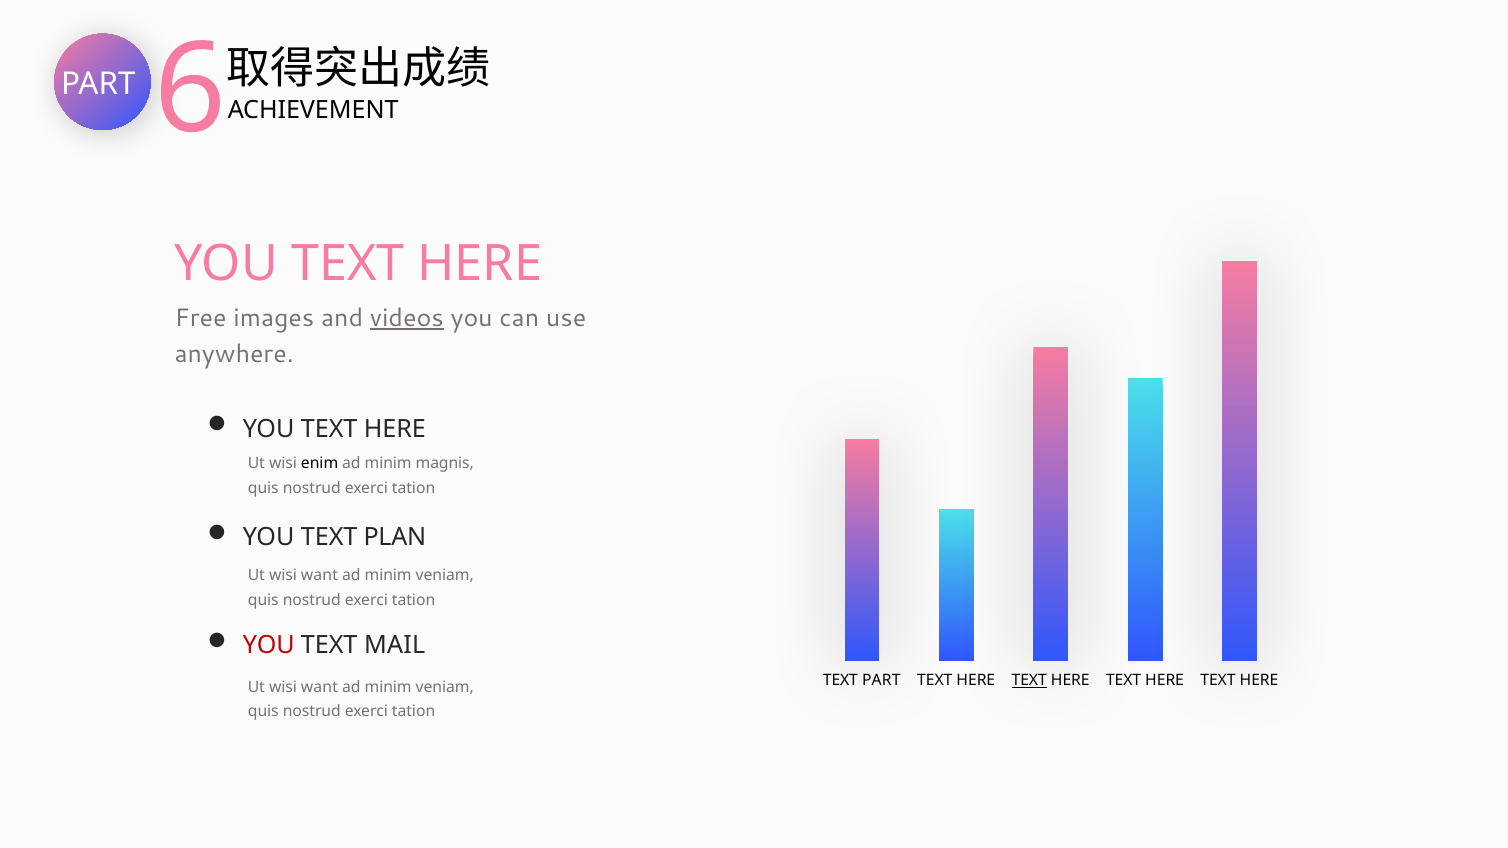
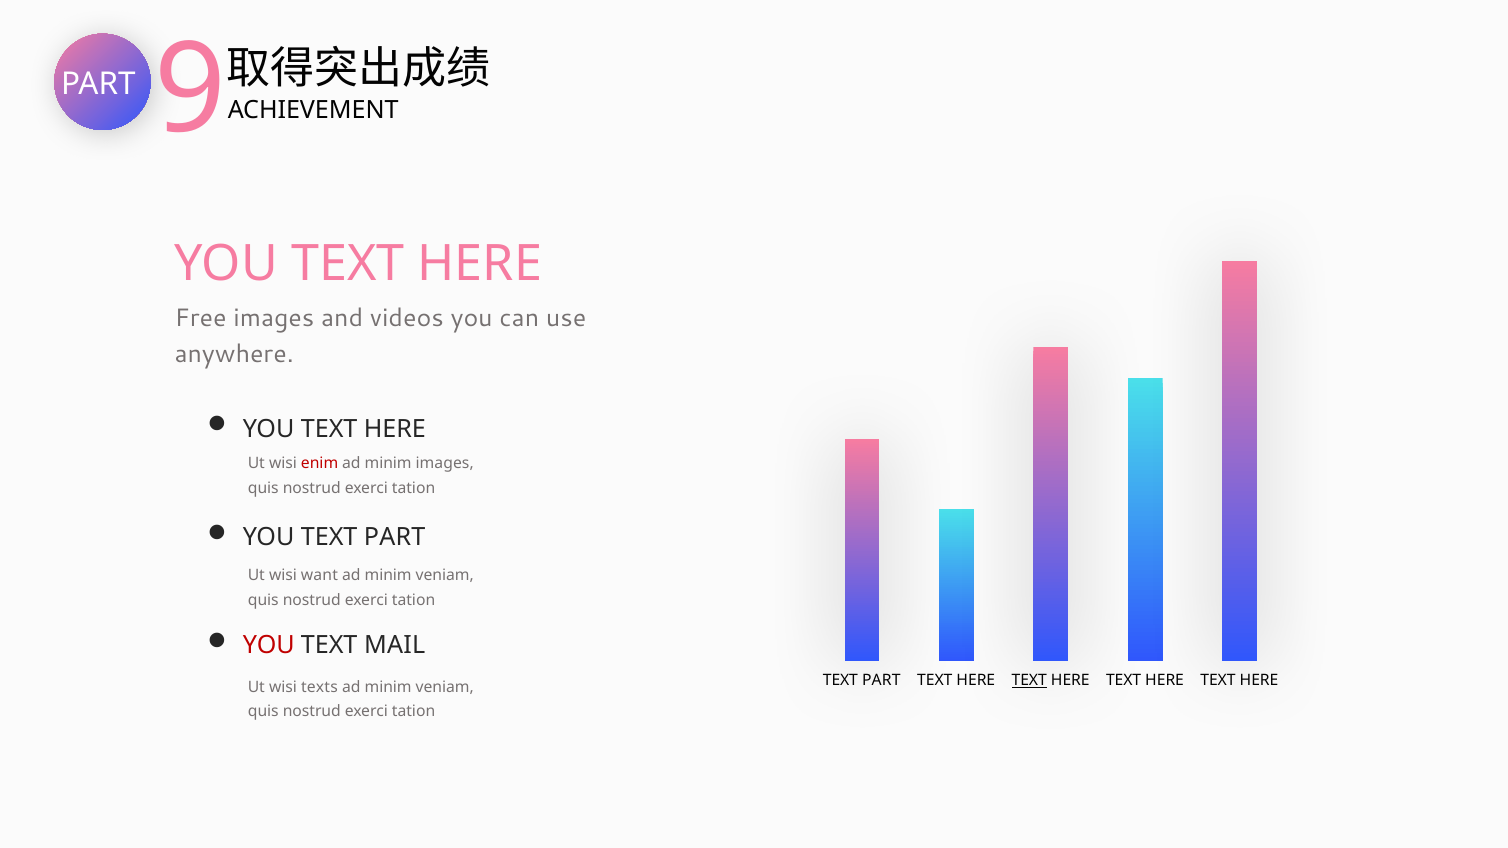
6: 6 -> 9
videos underline: present -> none
enim colour: black -> red
minim magnis: magnis -> images
YOU TEXT PLAN: PLAN -> PART
want at (319, 687): want -> texts
